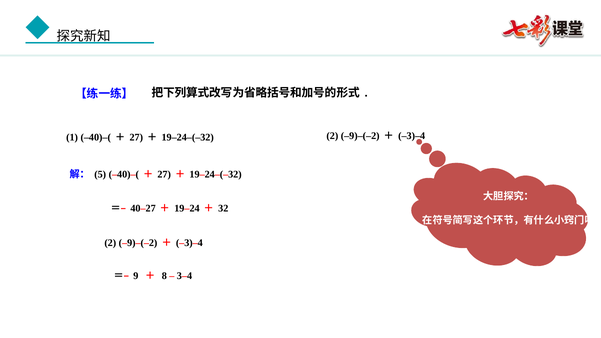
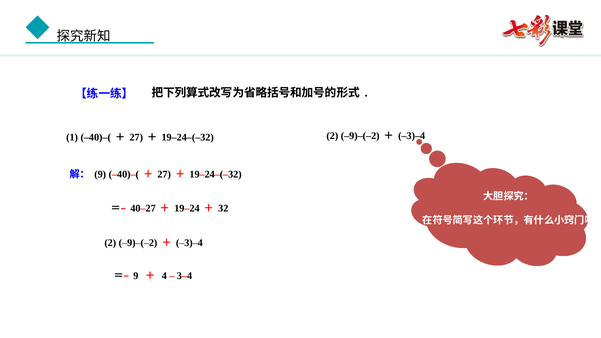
5 at (100, 174): 5 -> 9
8: 8 -> 4
